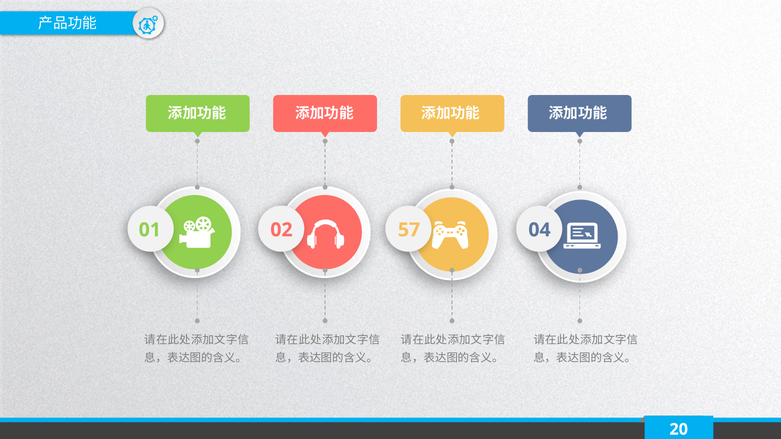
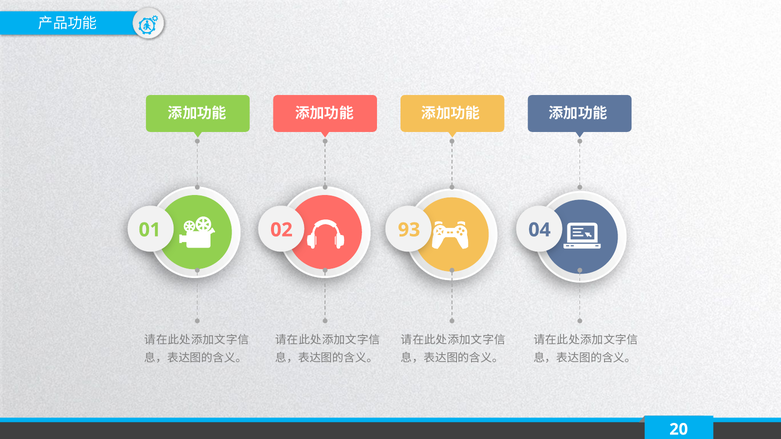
57: 57 -> 93
